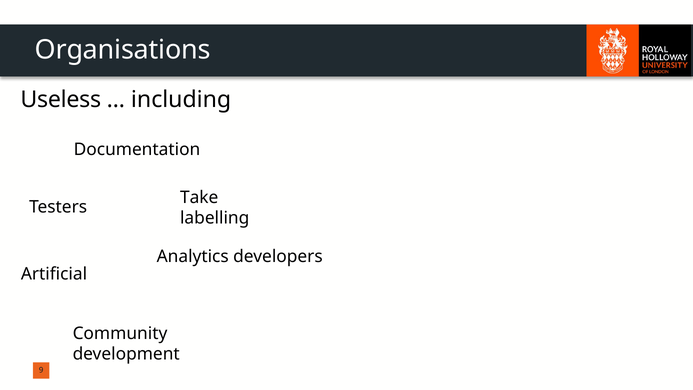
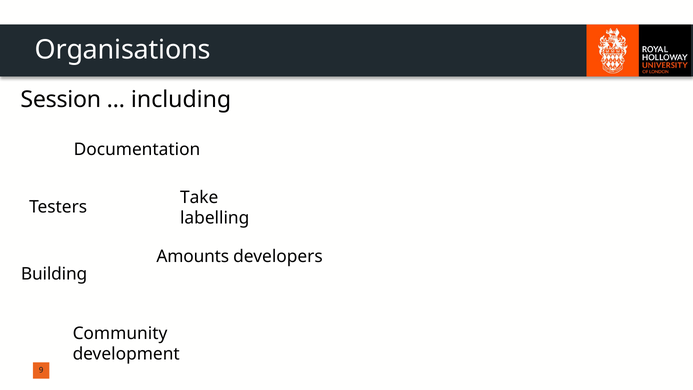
Useless: Useless -> Session
Analytics: Analytics -> Amounts
Artificial: Artificial -> Building
